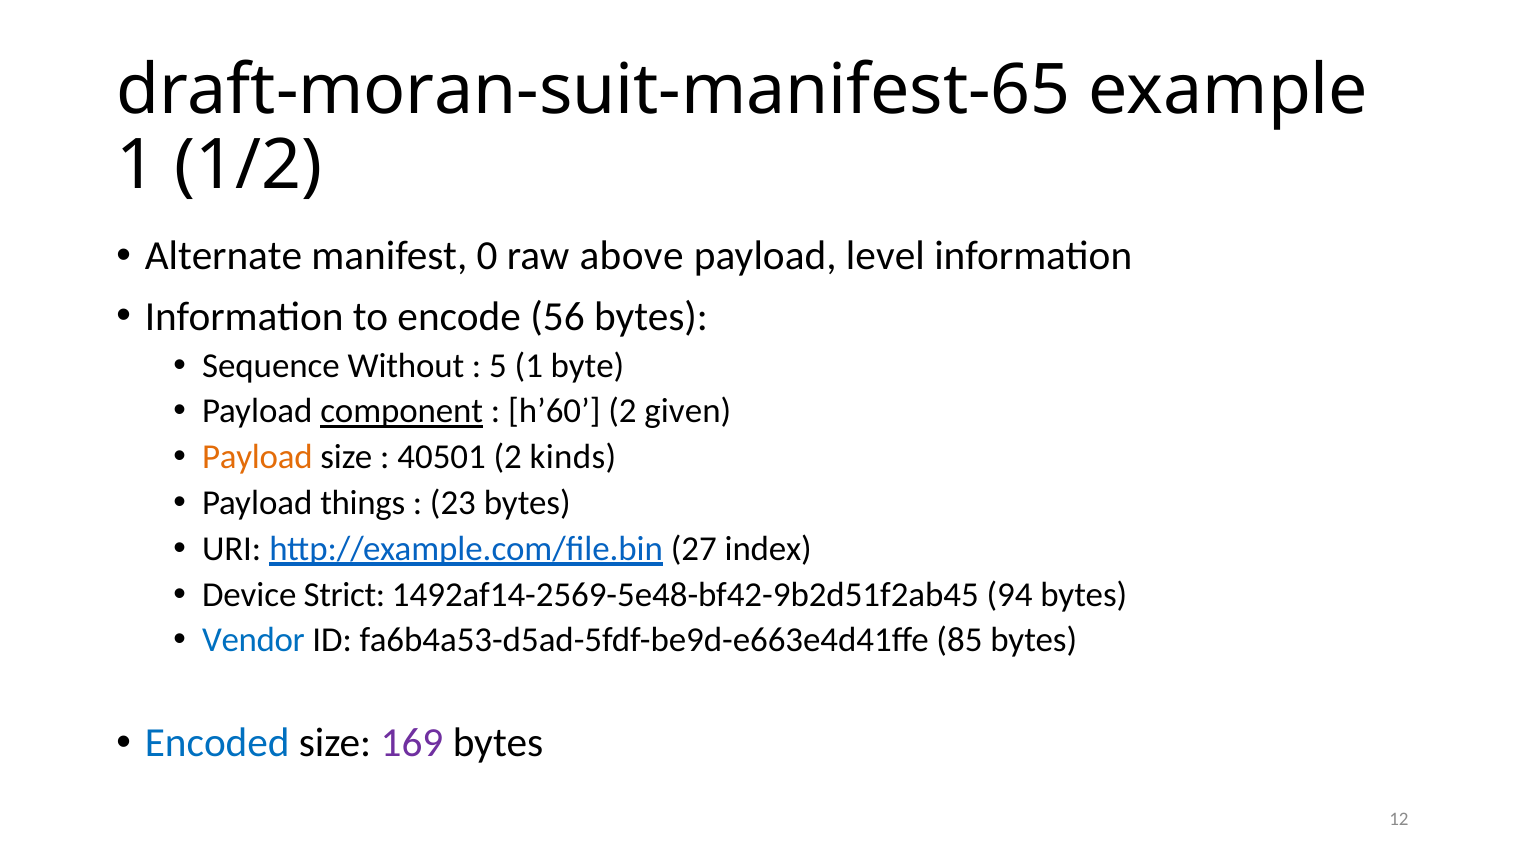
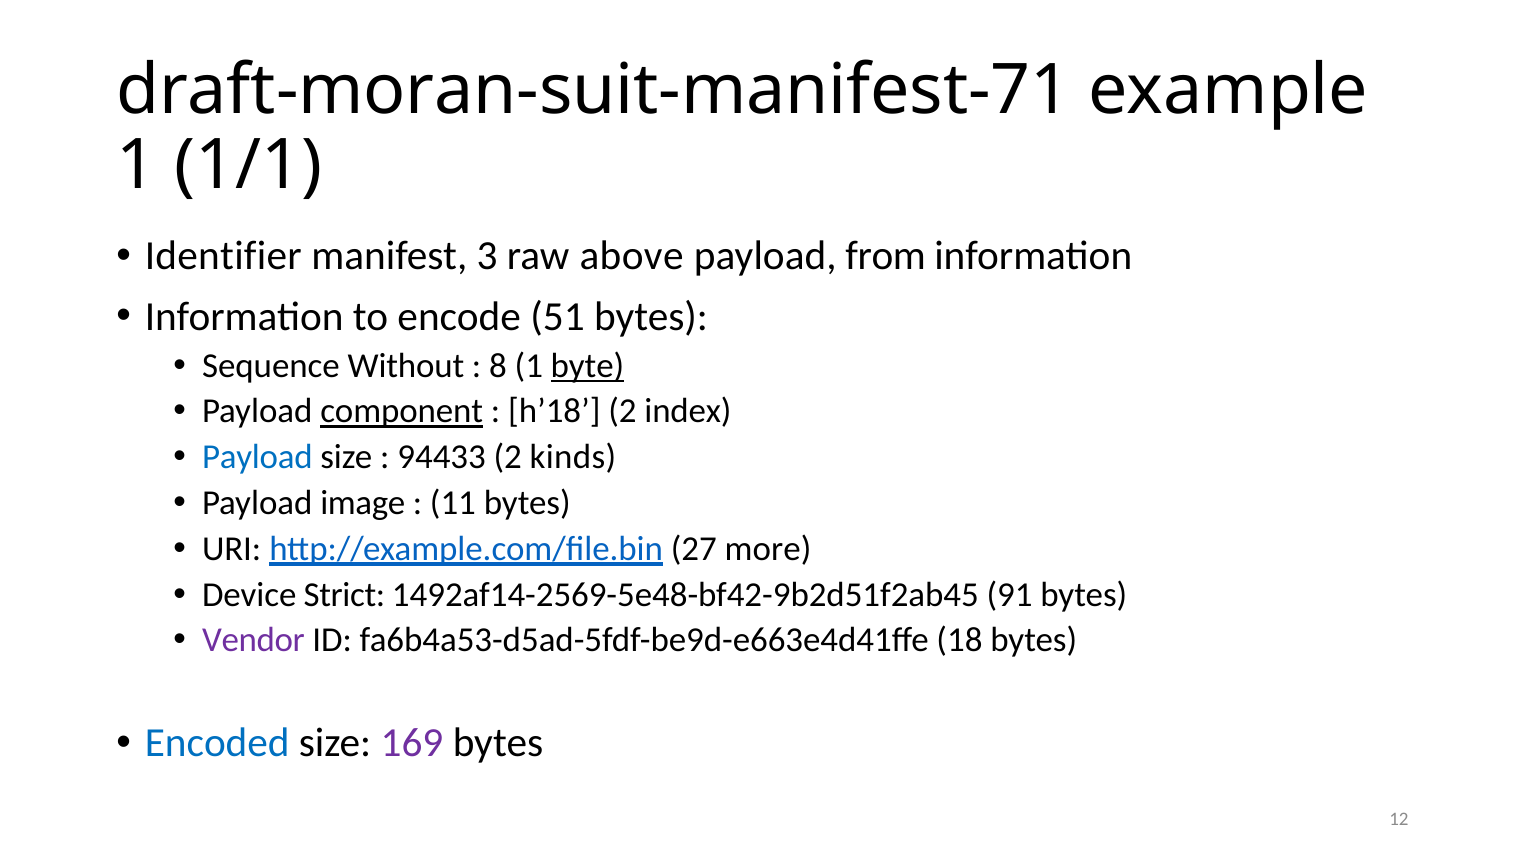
draft-moran-suit-manifest-65: draft-moran-suit-manifest-65 -> draft-moran-suit-manifest-71
1/2: 1/2 -> 1/1
Alternate: Alternate -> Identifier
0: 0 -> 3
level: level -> from
56: 56 -> 51
5: 5 -> 8
byte underline: none -> present
h’60: h’60 -> h’18
given: given -> index
Payload at (257, 457) colour: orange -> blue
40501: 40501 -> 94433
things: things -> image
23: 23 -> 11
index: index -> more
94: 94 -> 91
Vendor colour: blue -> purple
85: 85 -> 18
